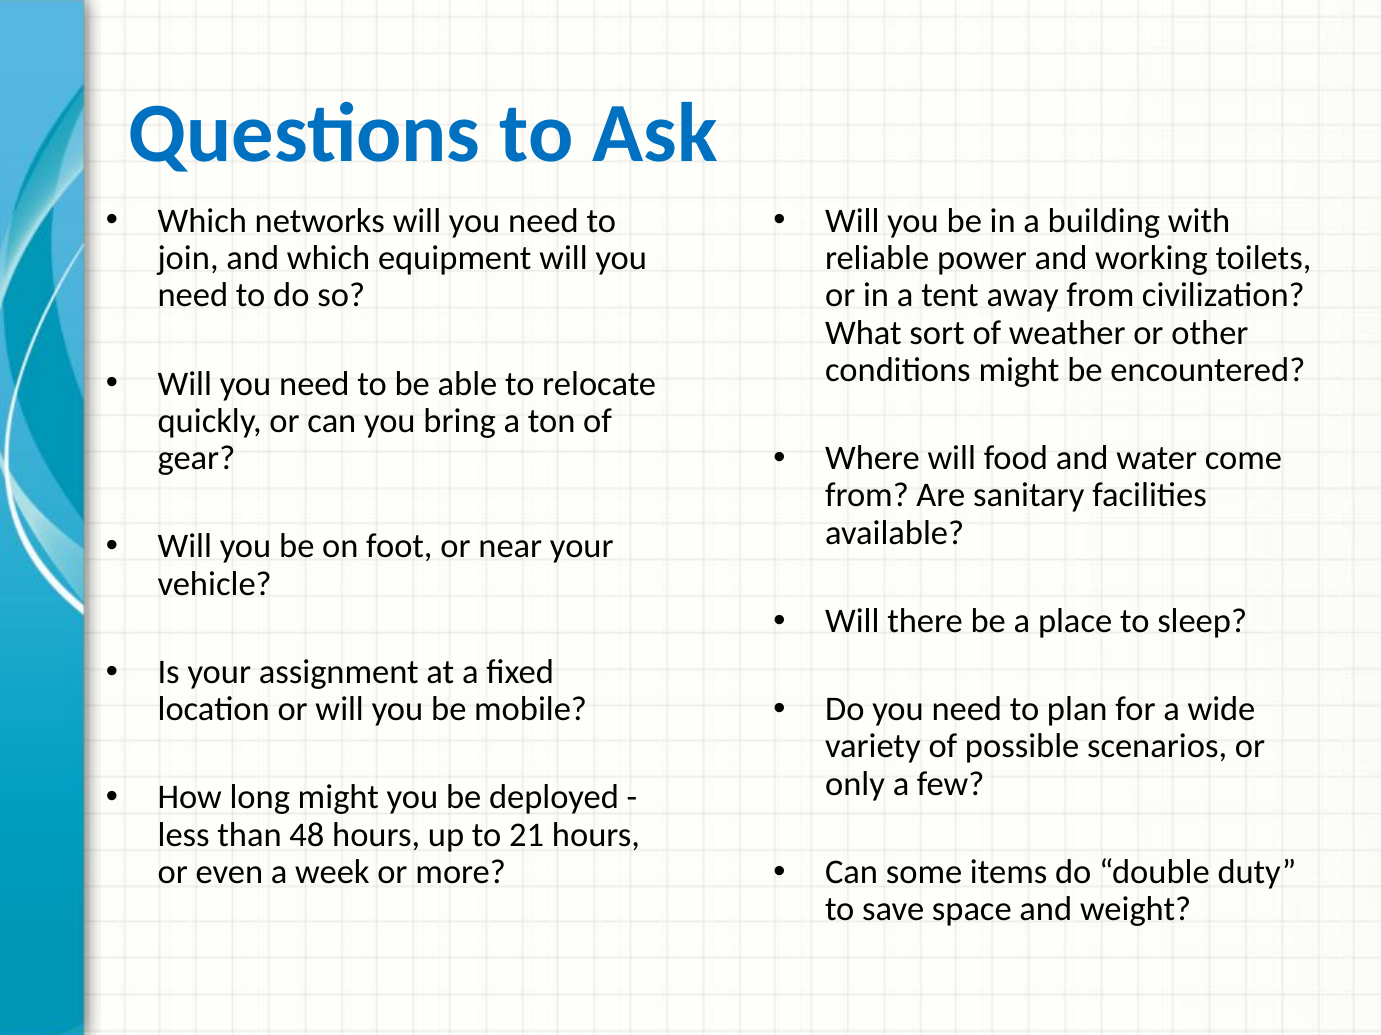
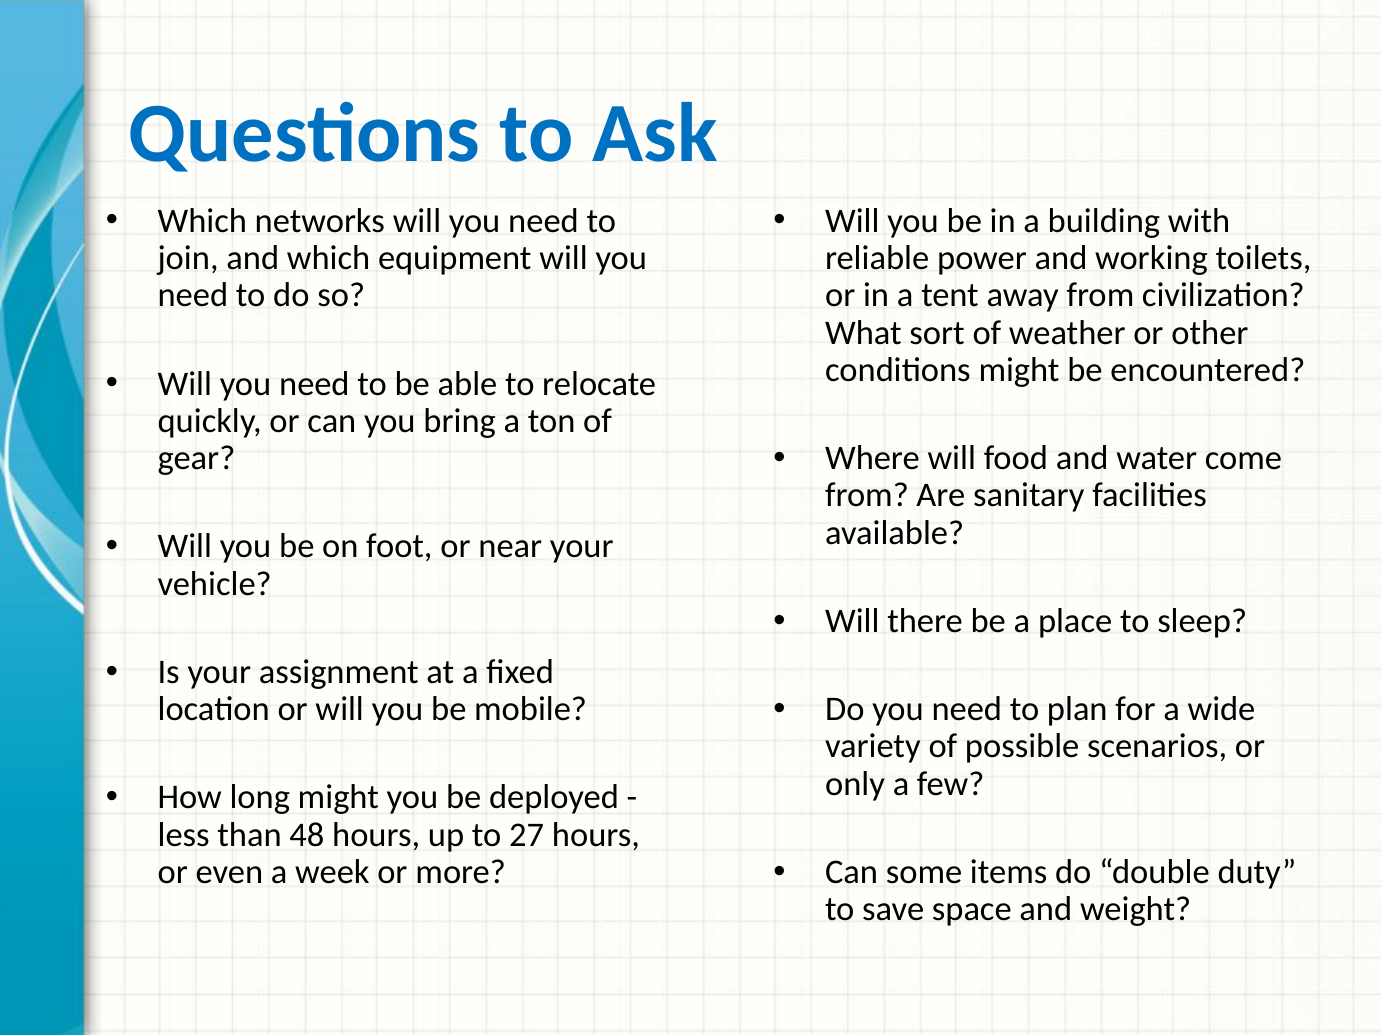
21: 21 -> 27
